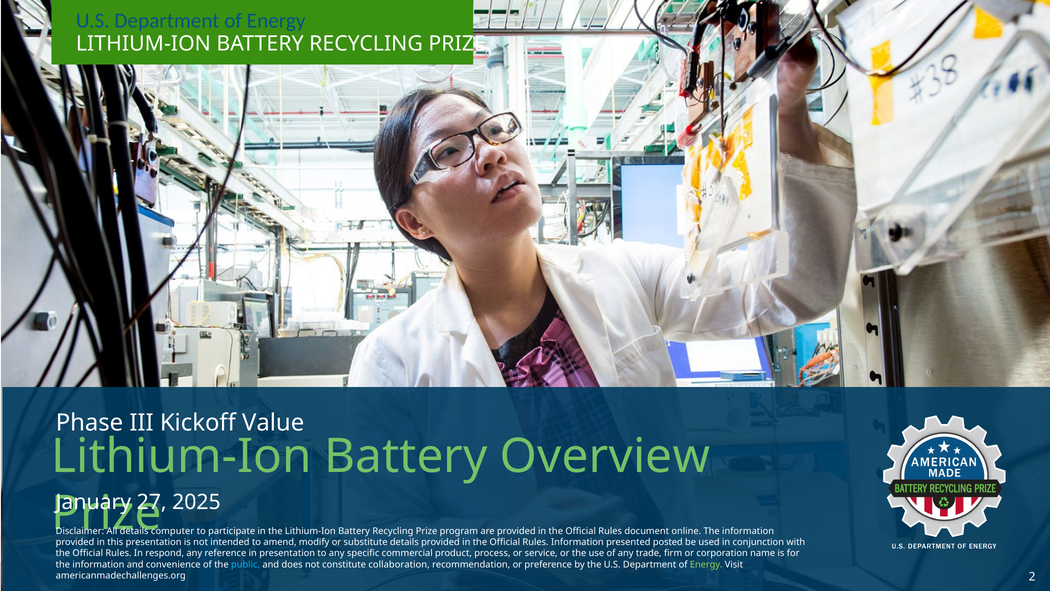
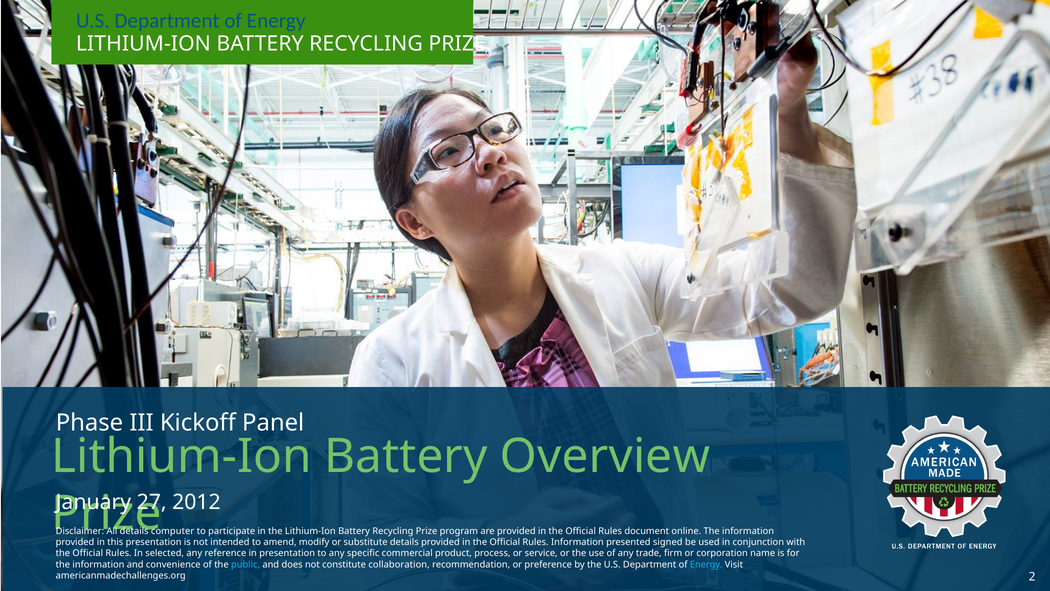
Value: Value -> Panel
2025: 2025 -> 2012
posted: posted -> signed
respond: respond -> selected
Energy at (706, 564) colour: light green -> light blue
